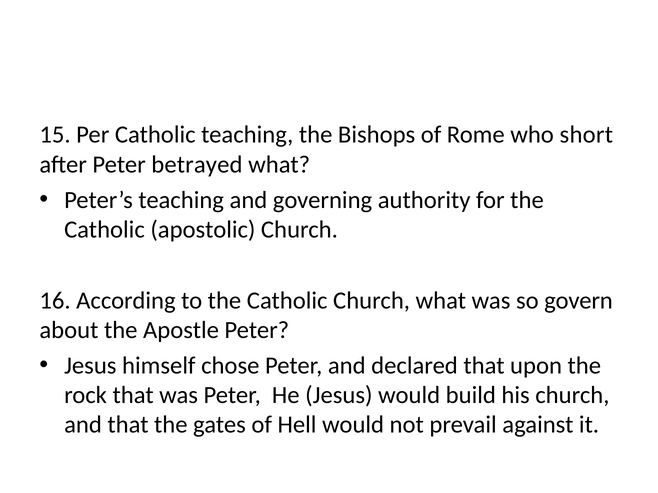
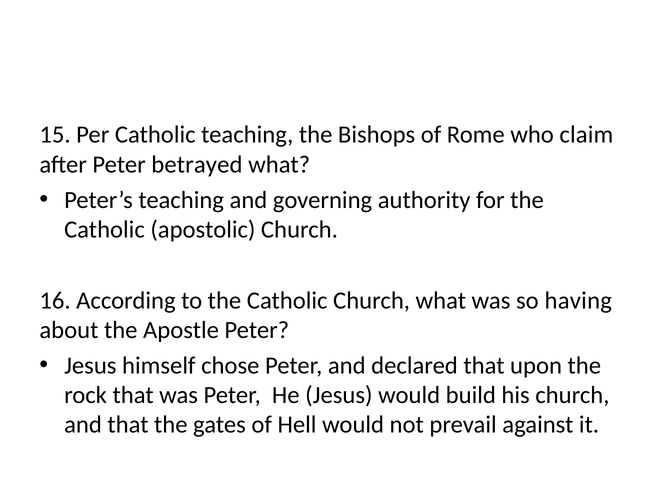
short: short -> claim
govern: govern -> having
